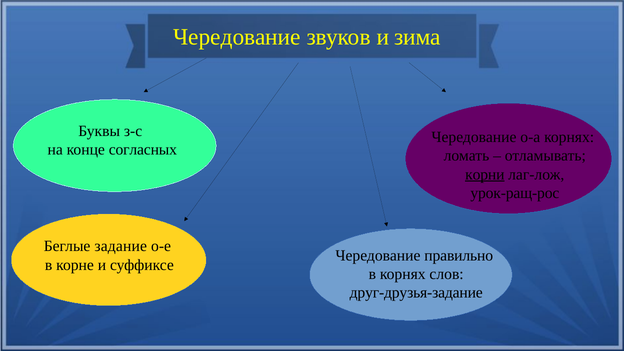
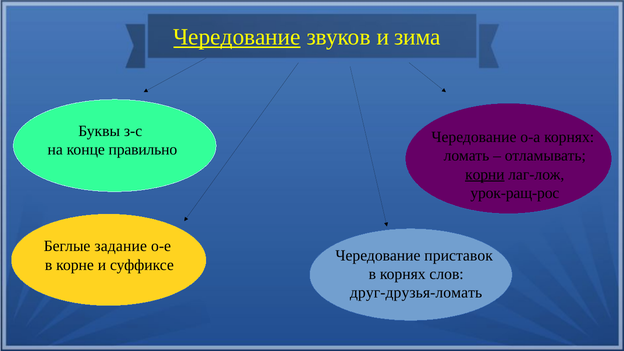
Чередование at (237, 37) underline: none -> present
согласных: согласных -> правильно
правильно: правильно -> приставок
друг-друзья-задание: друг-друзья-задание -> друг-друзья-ломать
